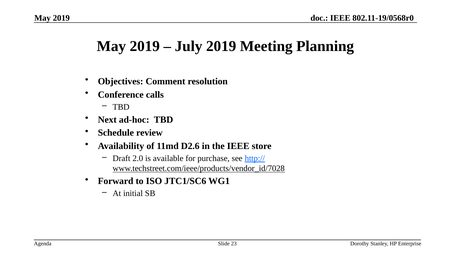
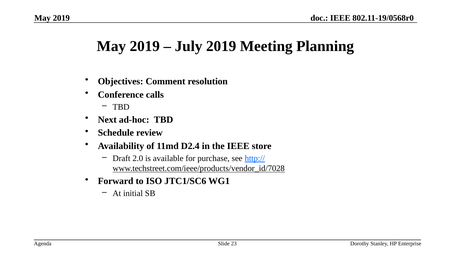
D2.6: D2.6 -> D2.4
